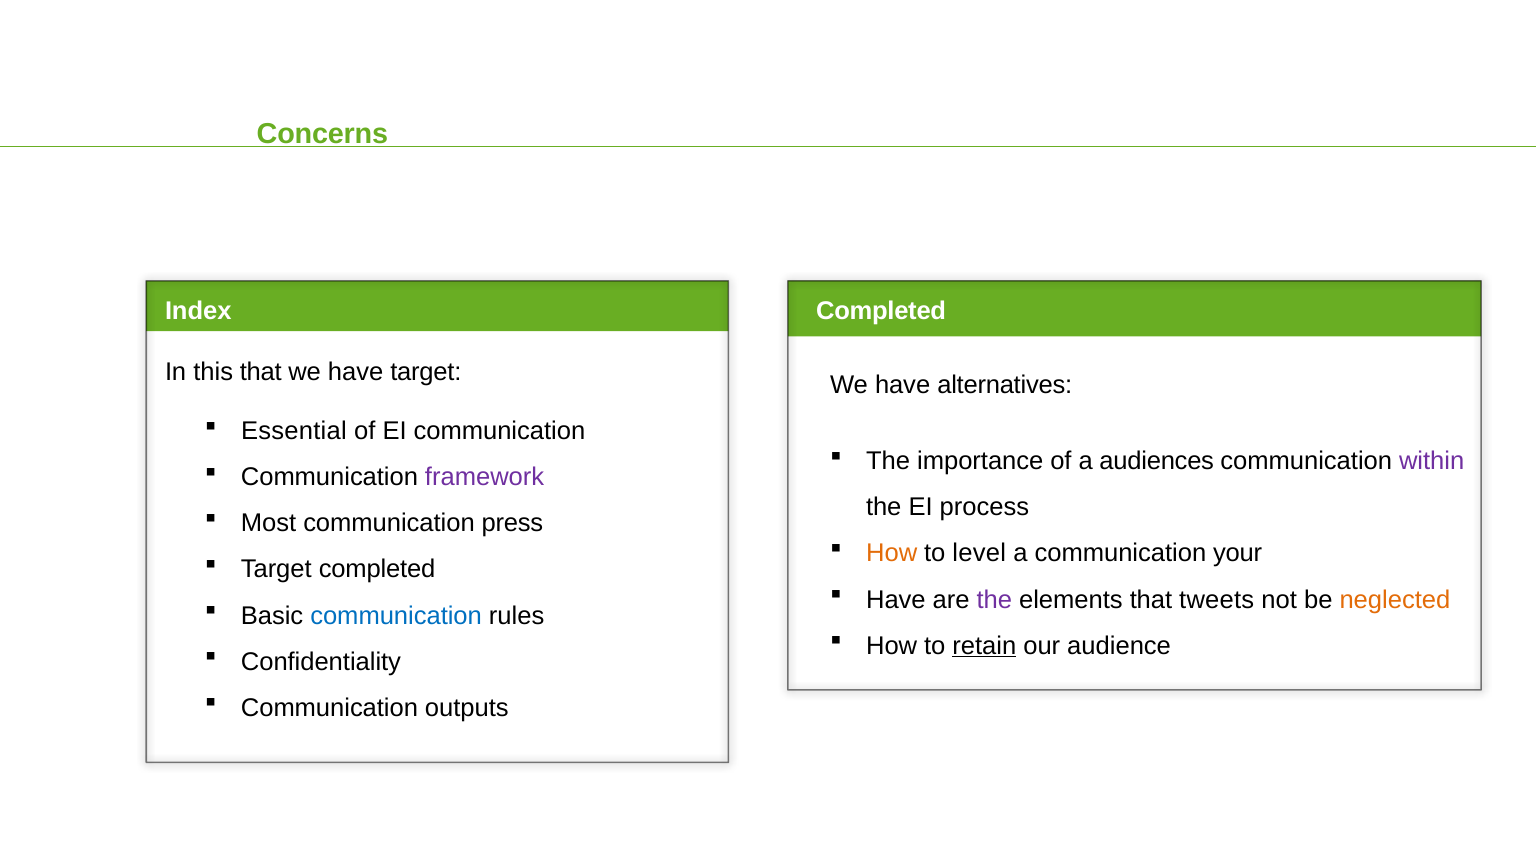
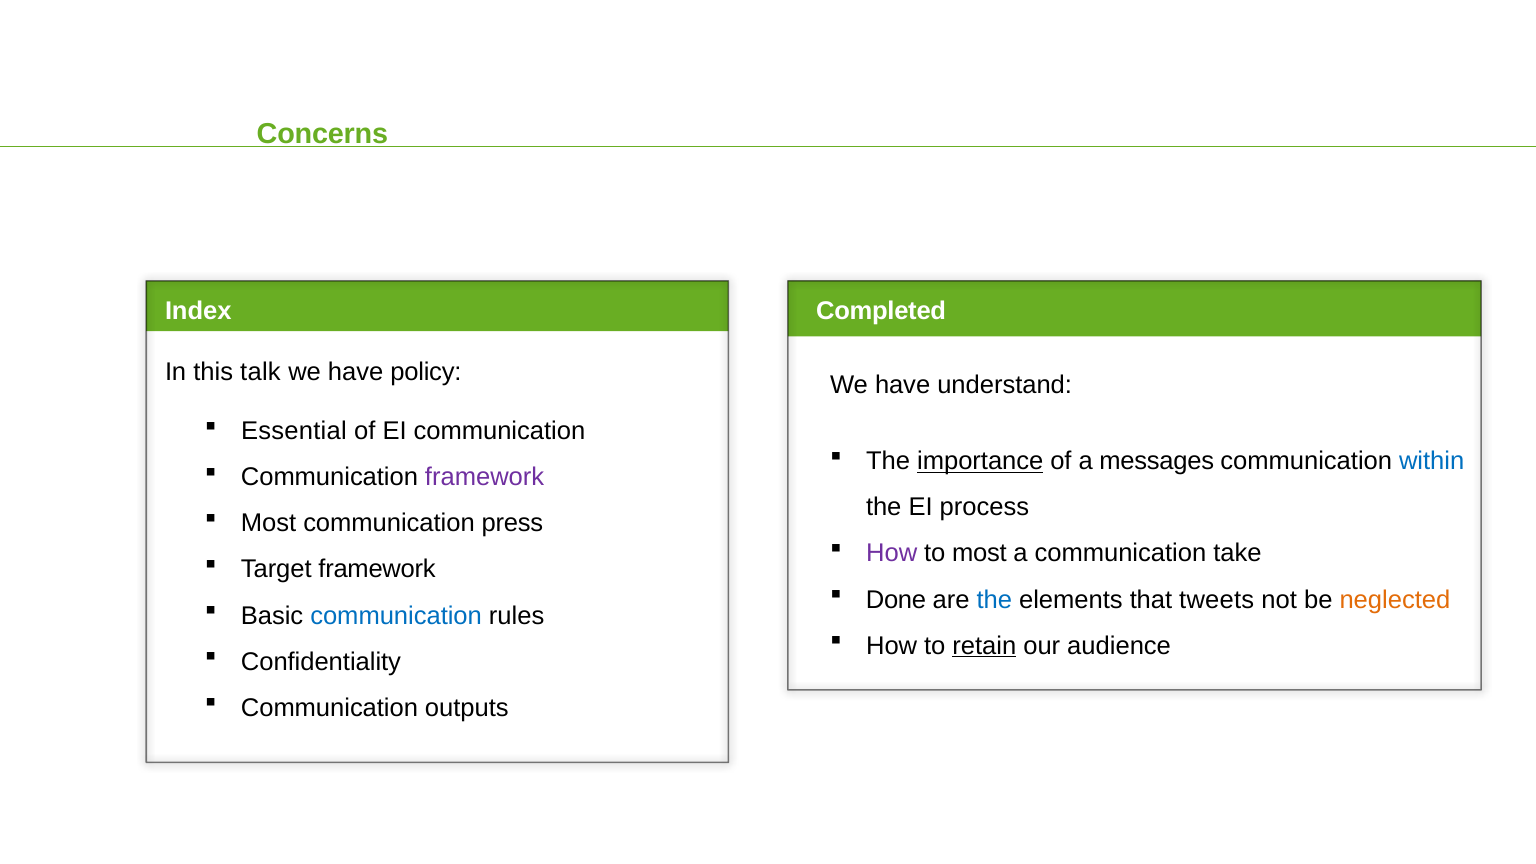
this that: that -> talk
have target: target -> policy
alternatives: alternatives -> understand
importance underline: none -> present
audiences: audiences -> messages
within colour: purple -> blue
How at (892, 554) colour: orange -> purple
to level: level -> most
your: your -> take
Target completed: completed -> framework
Have at (896, 600): Have -> Done
the at (994, 600) colour: purple -> blue
